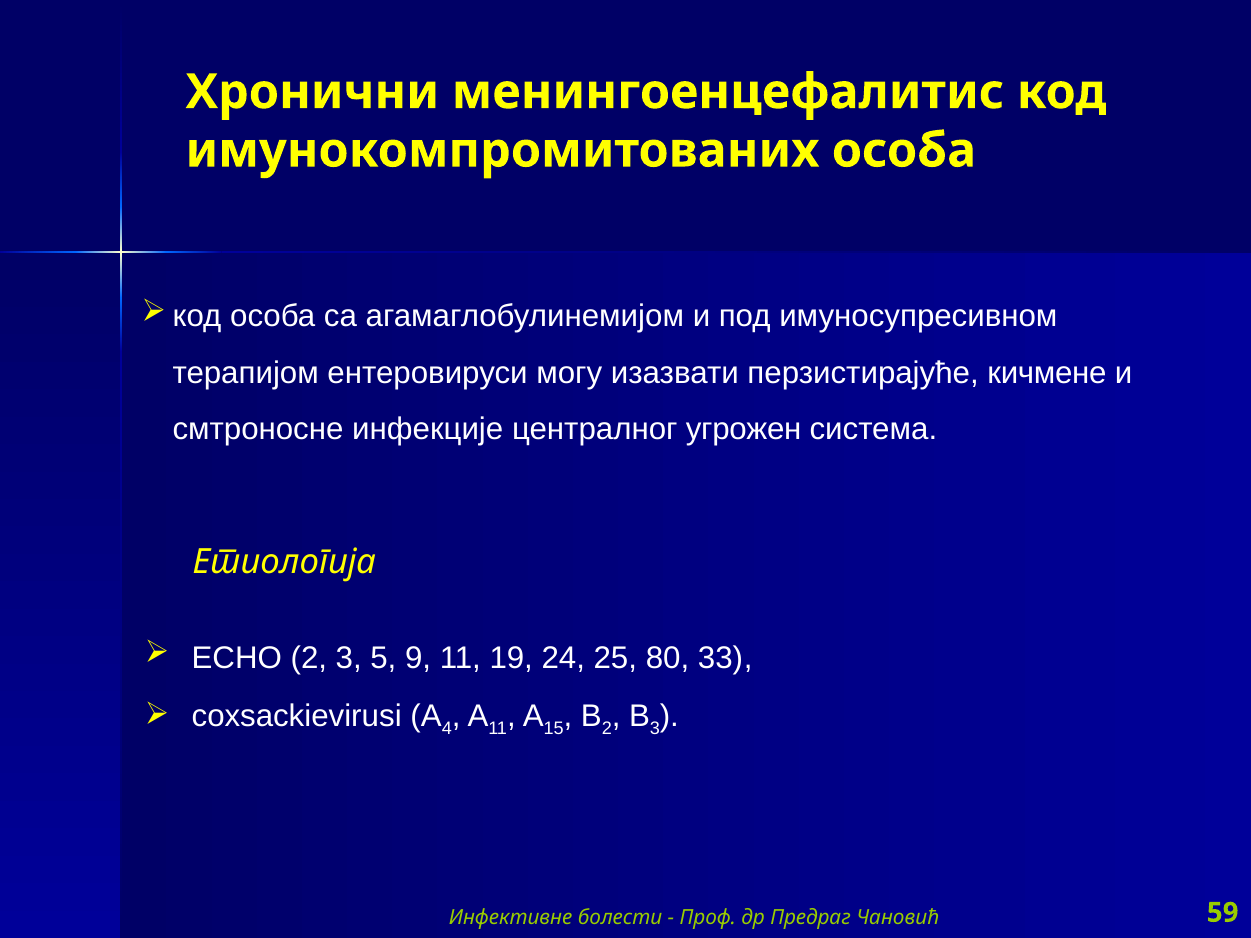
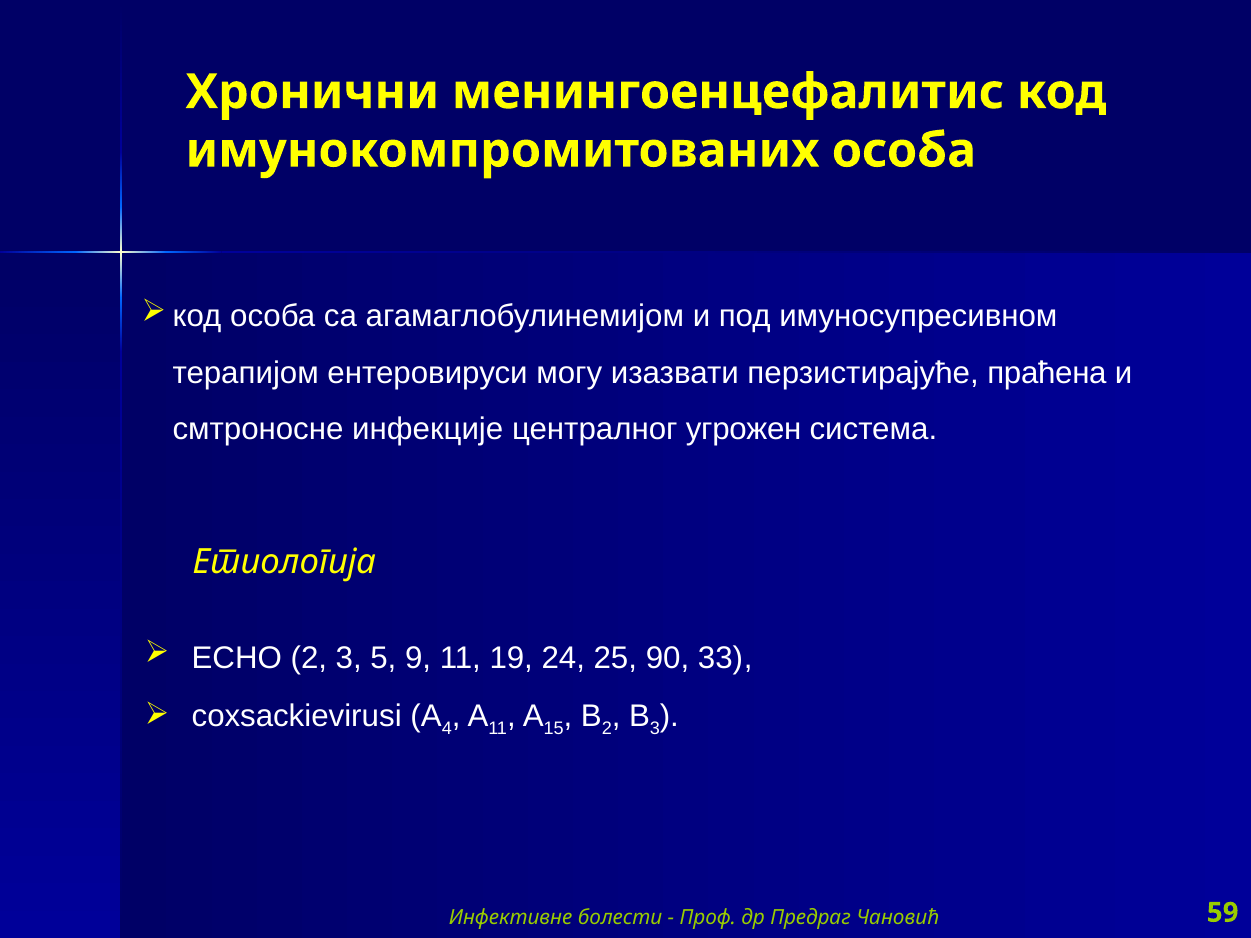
кичмене: кичмене -> праћена
80: 80 -> 90
